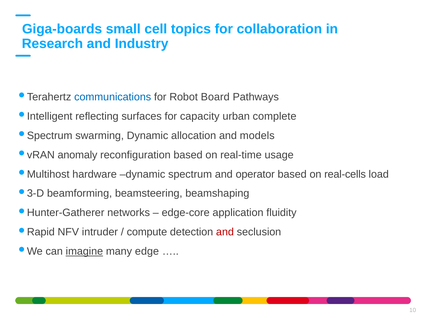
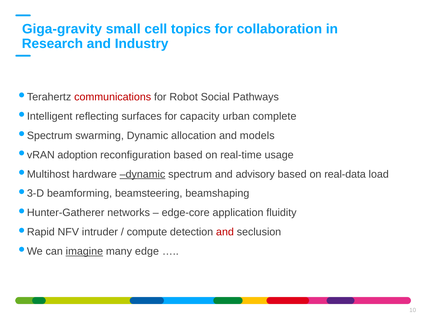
Giga-boards: Giga-boards -> Giga-gravity
communications colour: blue -> red
Board: Board -> Social
anomaly: anomaly -> adoption
dynamic at (142, 174) underline: none -> present
operator: operator -> advisory
real-cells: real-cells -> real-data
